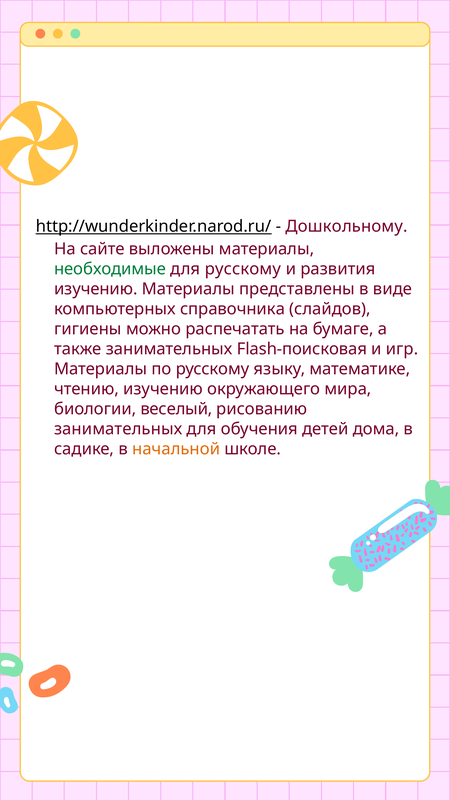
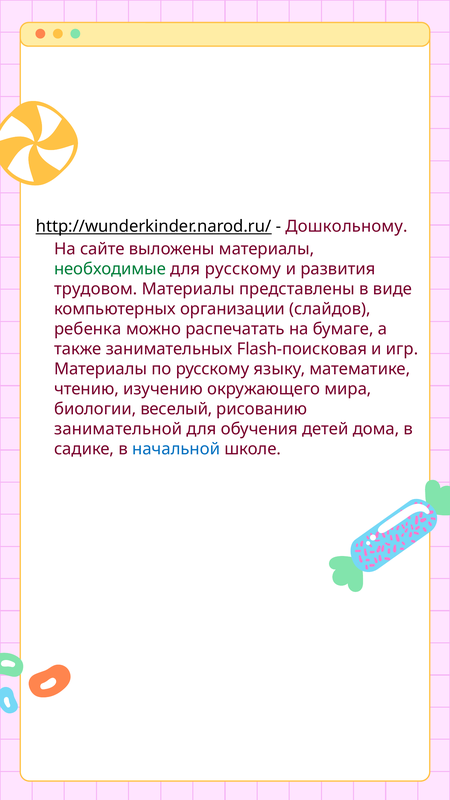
изучению at (96, 289): изучению -> трудовом
справочника: справочника -> организации
гигиены: гигиены -> ребенка
занимательных at (118, 429): занимательных -> занимательной
начальной colour: orange -> blue
